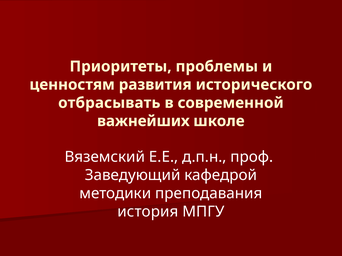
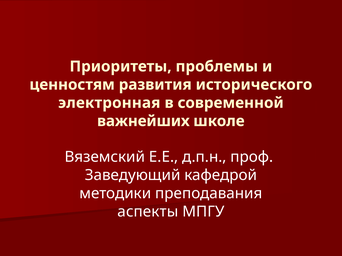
отбрасывать: отбрасывать -> электронная
история: история -> аспекты
